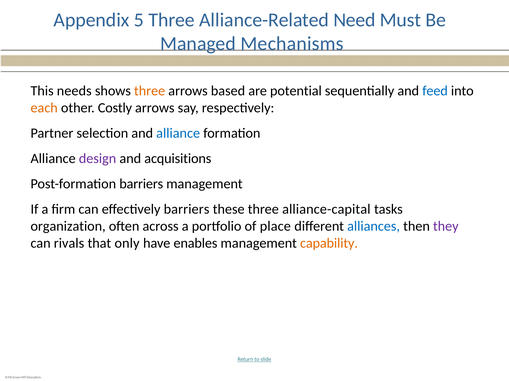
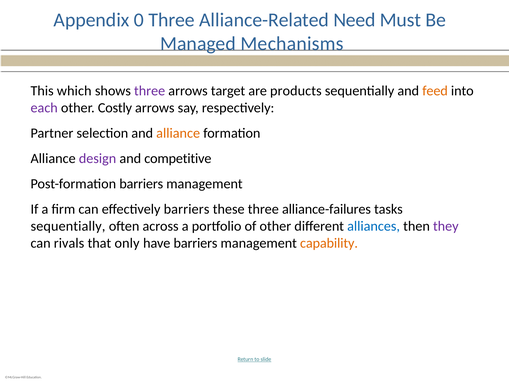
5: 5 -> 0
needs: needs -> which
three at (150, 91) colour: orange -> purple
based: based -> target
potential: potential -> products
feed colour: blue -> orange
each colour: orange -> purple
alliance at (178, 133) colour: blue -> orange
acquisitions: acquisitions -> competitive
alliance-capital: alliance-capital -> alliance-failures
organization at (68, 227): organization -> sequentially
of place: place -> other
have enables: enables -> barriers
